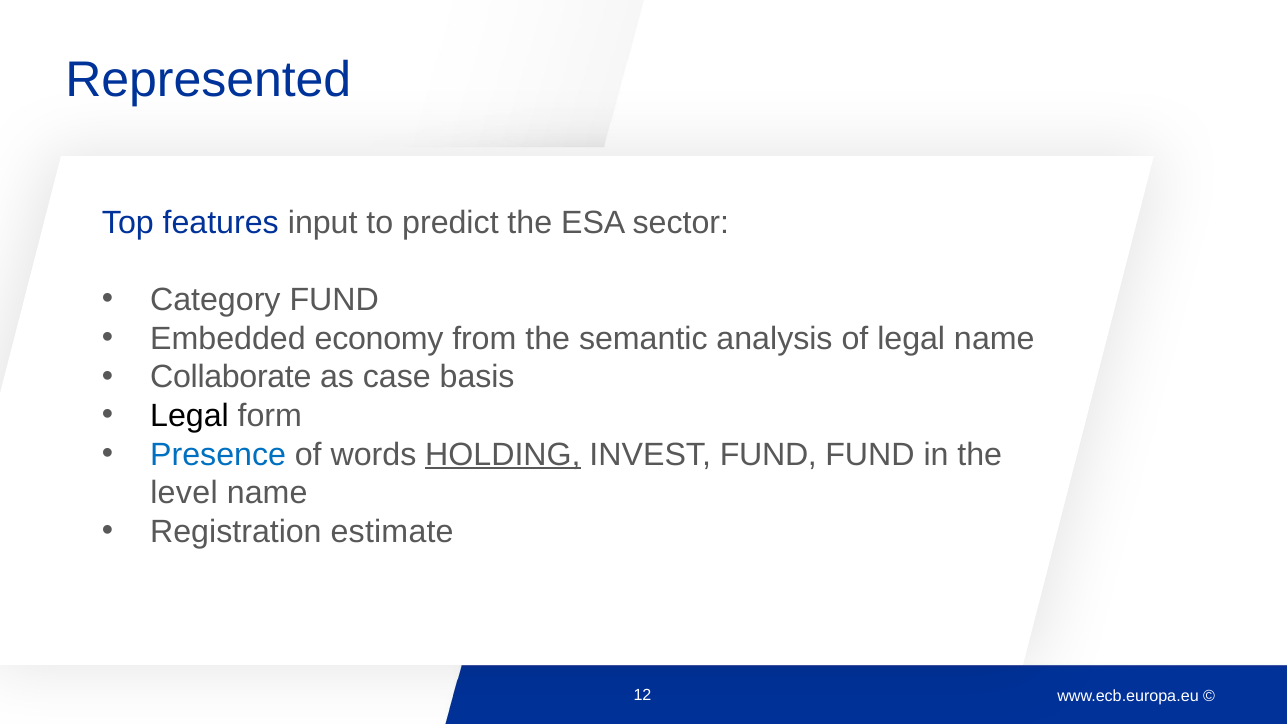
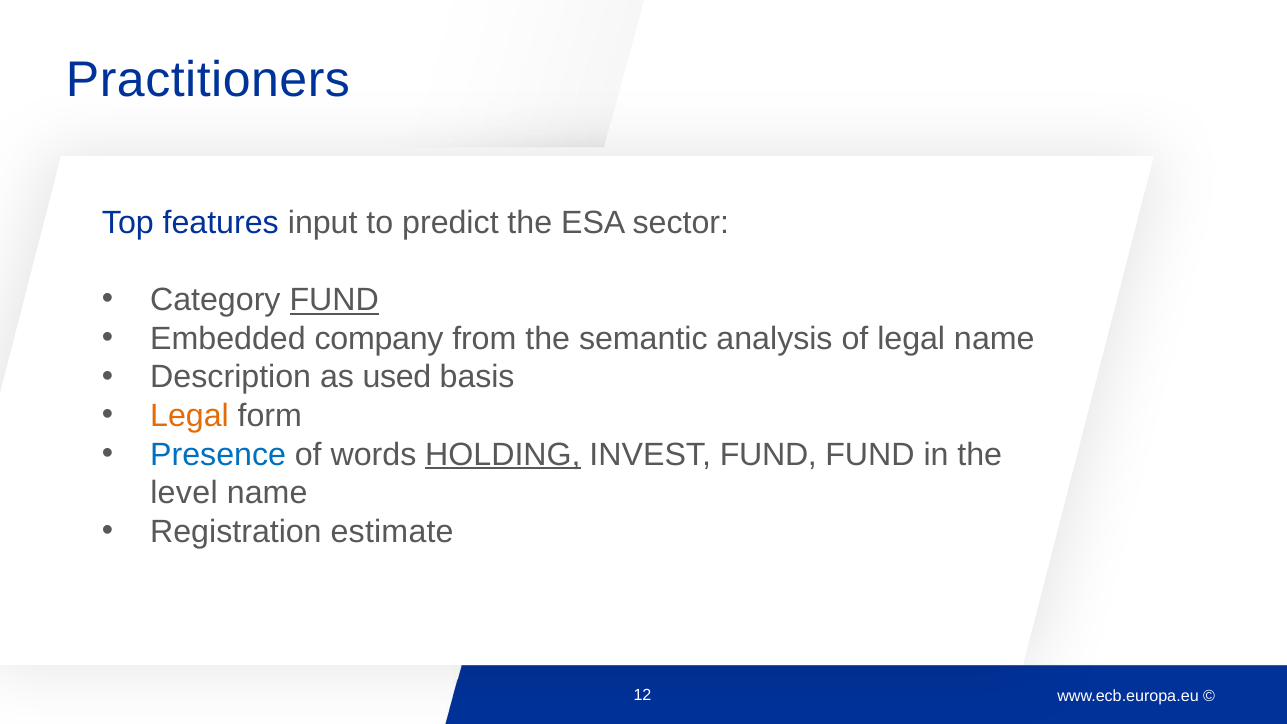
Represented: Represented -> Practitioners
FUND at (334, 300) underline: none -> present
economy: economy -> company
Collaborate: Collaborate -> Description
case: case -> used
Legal at (190, 416) colour: black -> orange
